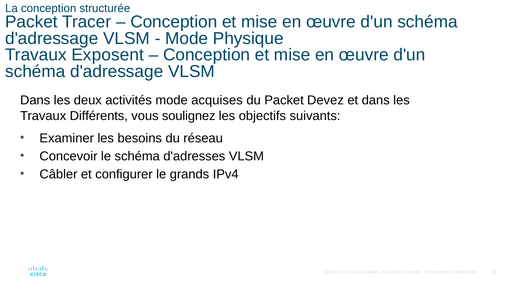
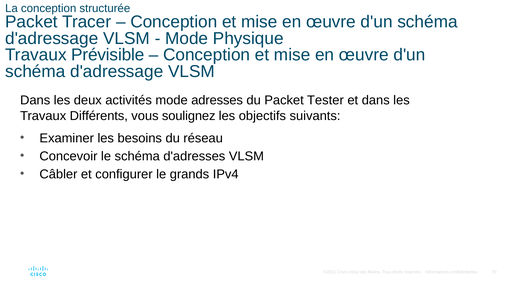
Exposent: Exposent -> Prévisible
acquises: acquises -> adresses
Devez: Devez -> Tester
